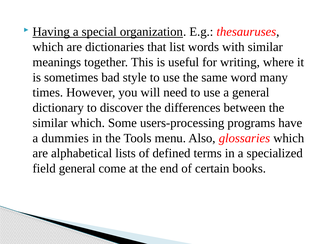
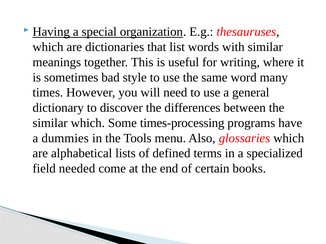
users-processing: users-processing -> times-processing
field general: general -> needed
